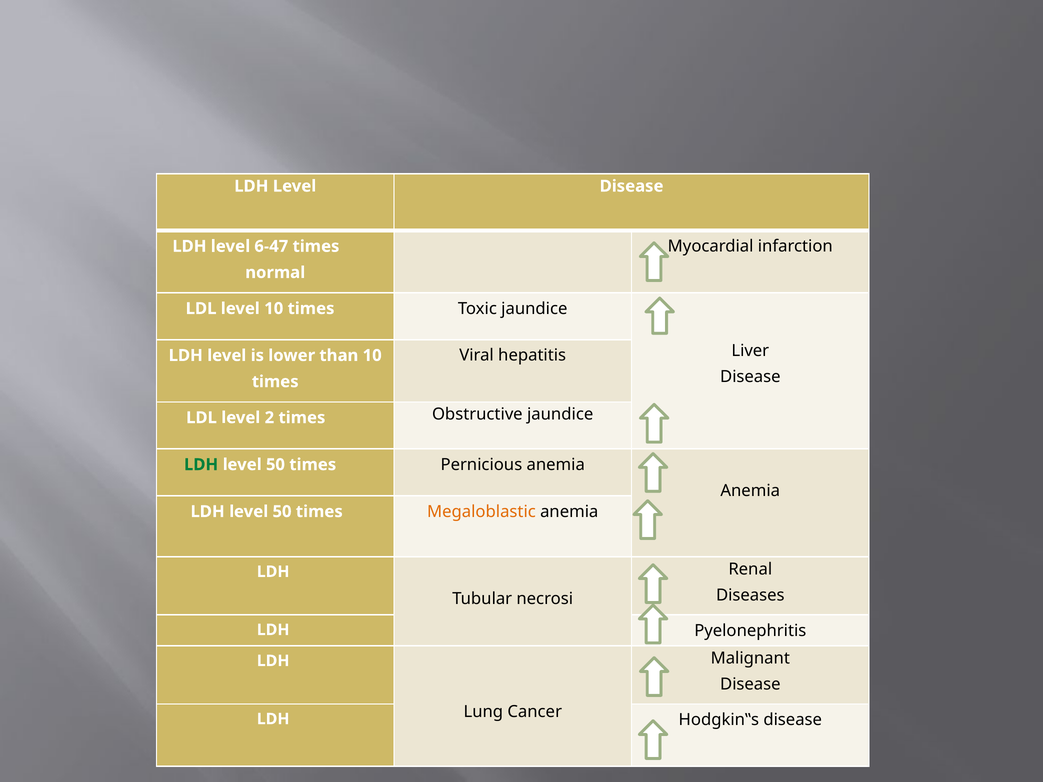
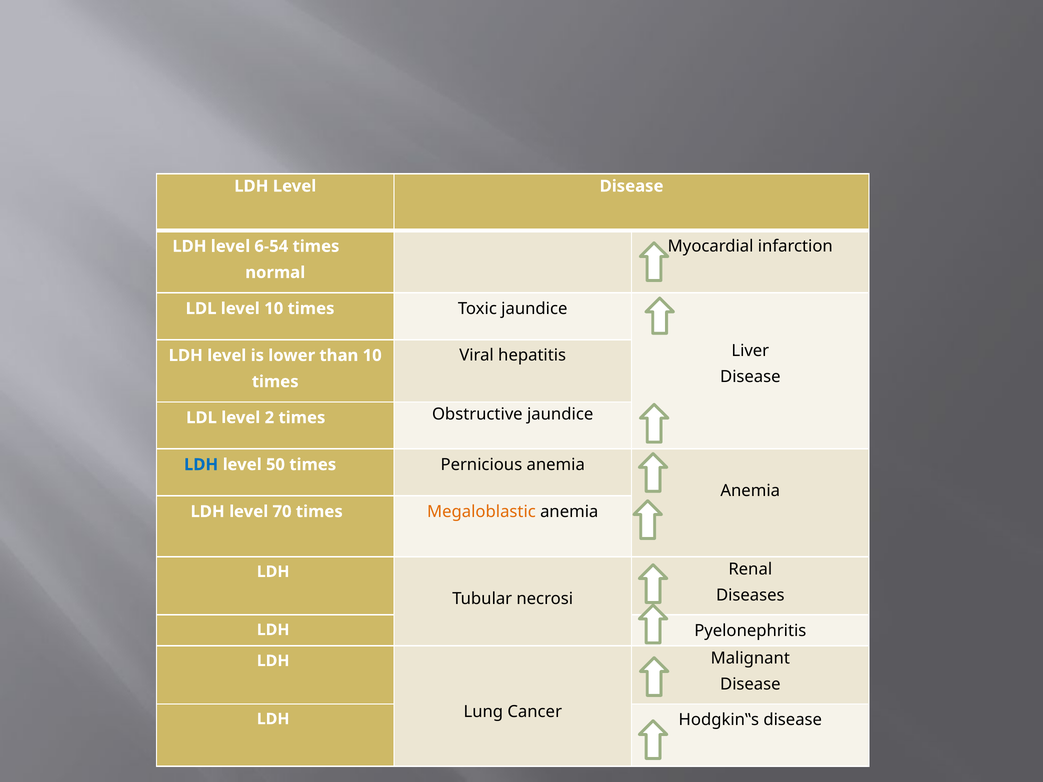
6-47: 6-47 -> 6-54
LDH at (201, 465) colour: green -> blue
50 at (282, 512): 50 -> 70
